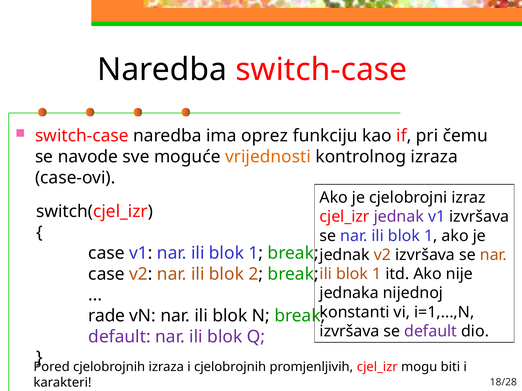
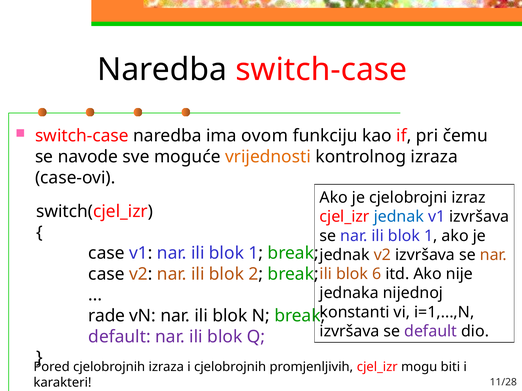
oprez: oprez -> ovom
jednak at (399, 217) colour: purple -> blue
1 at (377, 274): 1 -> 6
18/28: 18/28 -> 11/28
